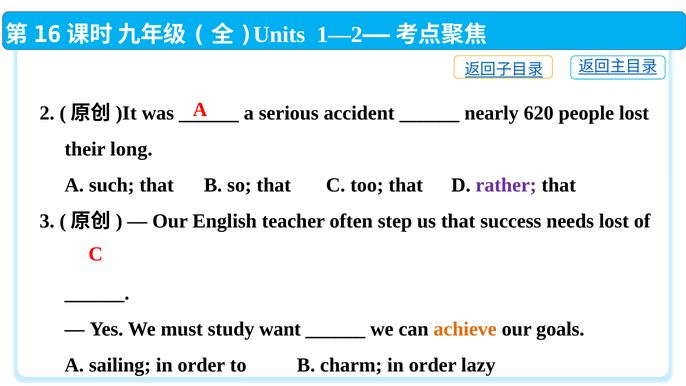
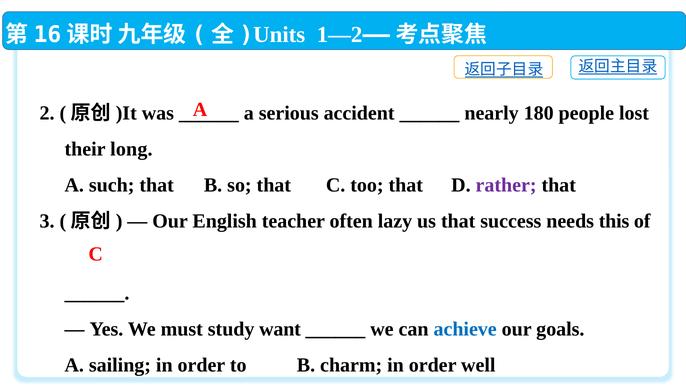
620: 620 -> 180
step: step -> lazy
needs lost: lost -> this
achieve colour: orange -> blue
lazy: lazy -> well
